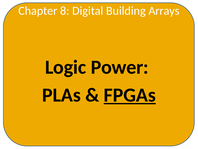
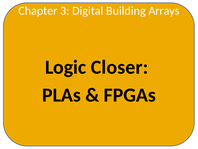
8: 8 -> 3
Power: Power -> Closer
FPGAs underline: present -> none
